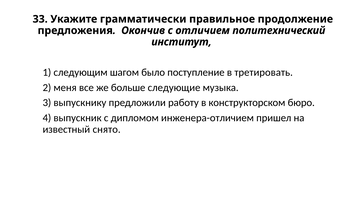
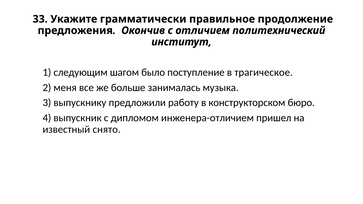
третировать: третировать -> трагическое
следующие: следующие -> занималась
